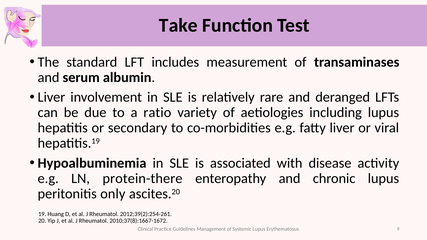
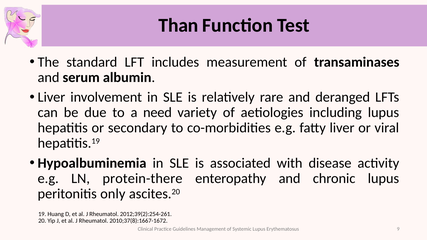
Take: Take -> Than
ratio: ratio -> need
